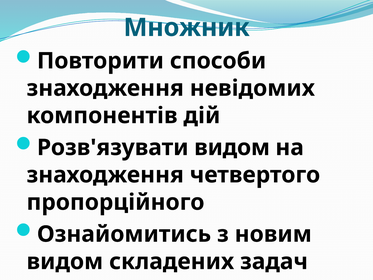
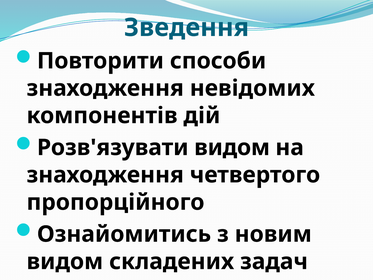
Множник: Множник -> Зведення
